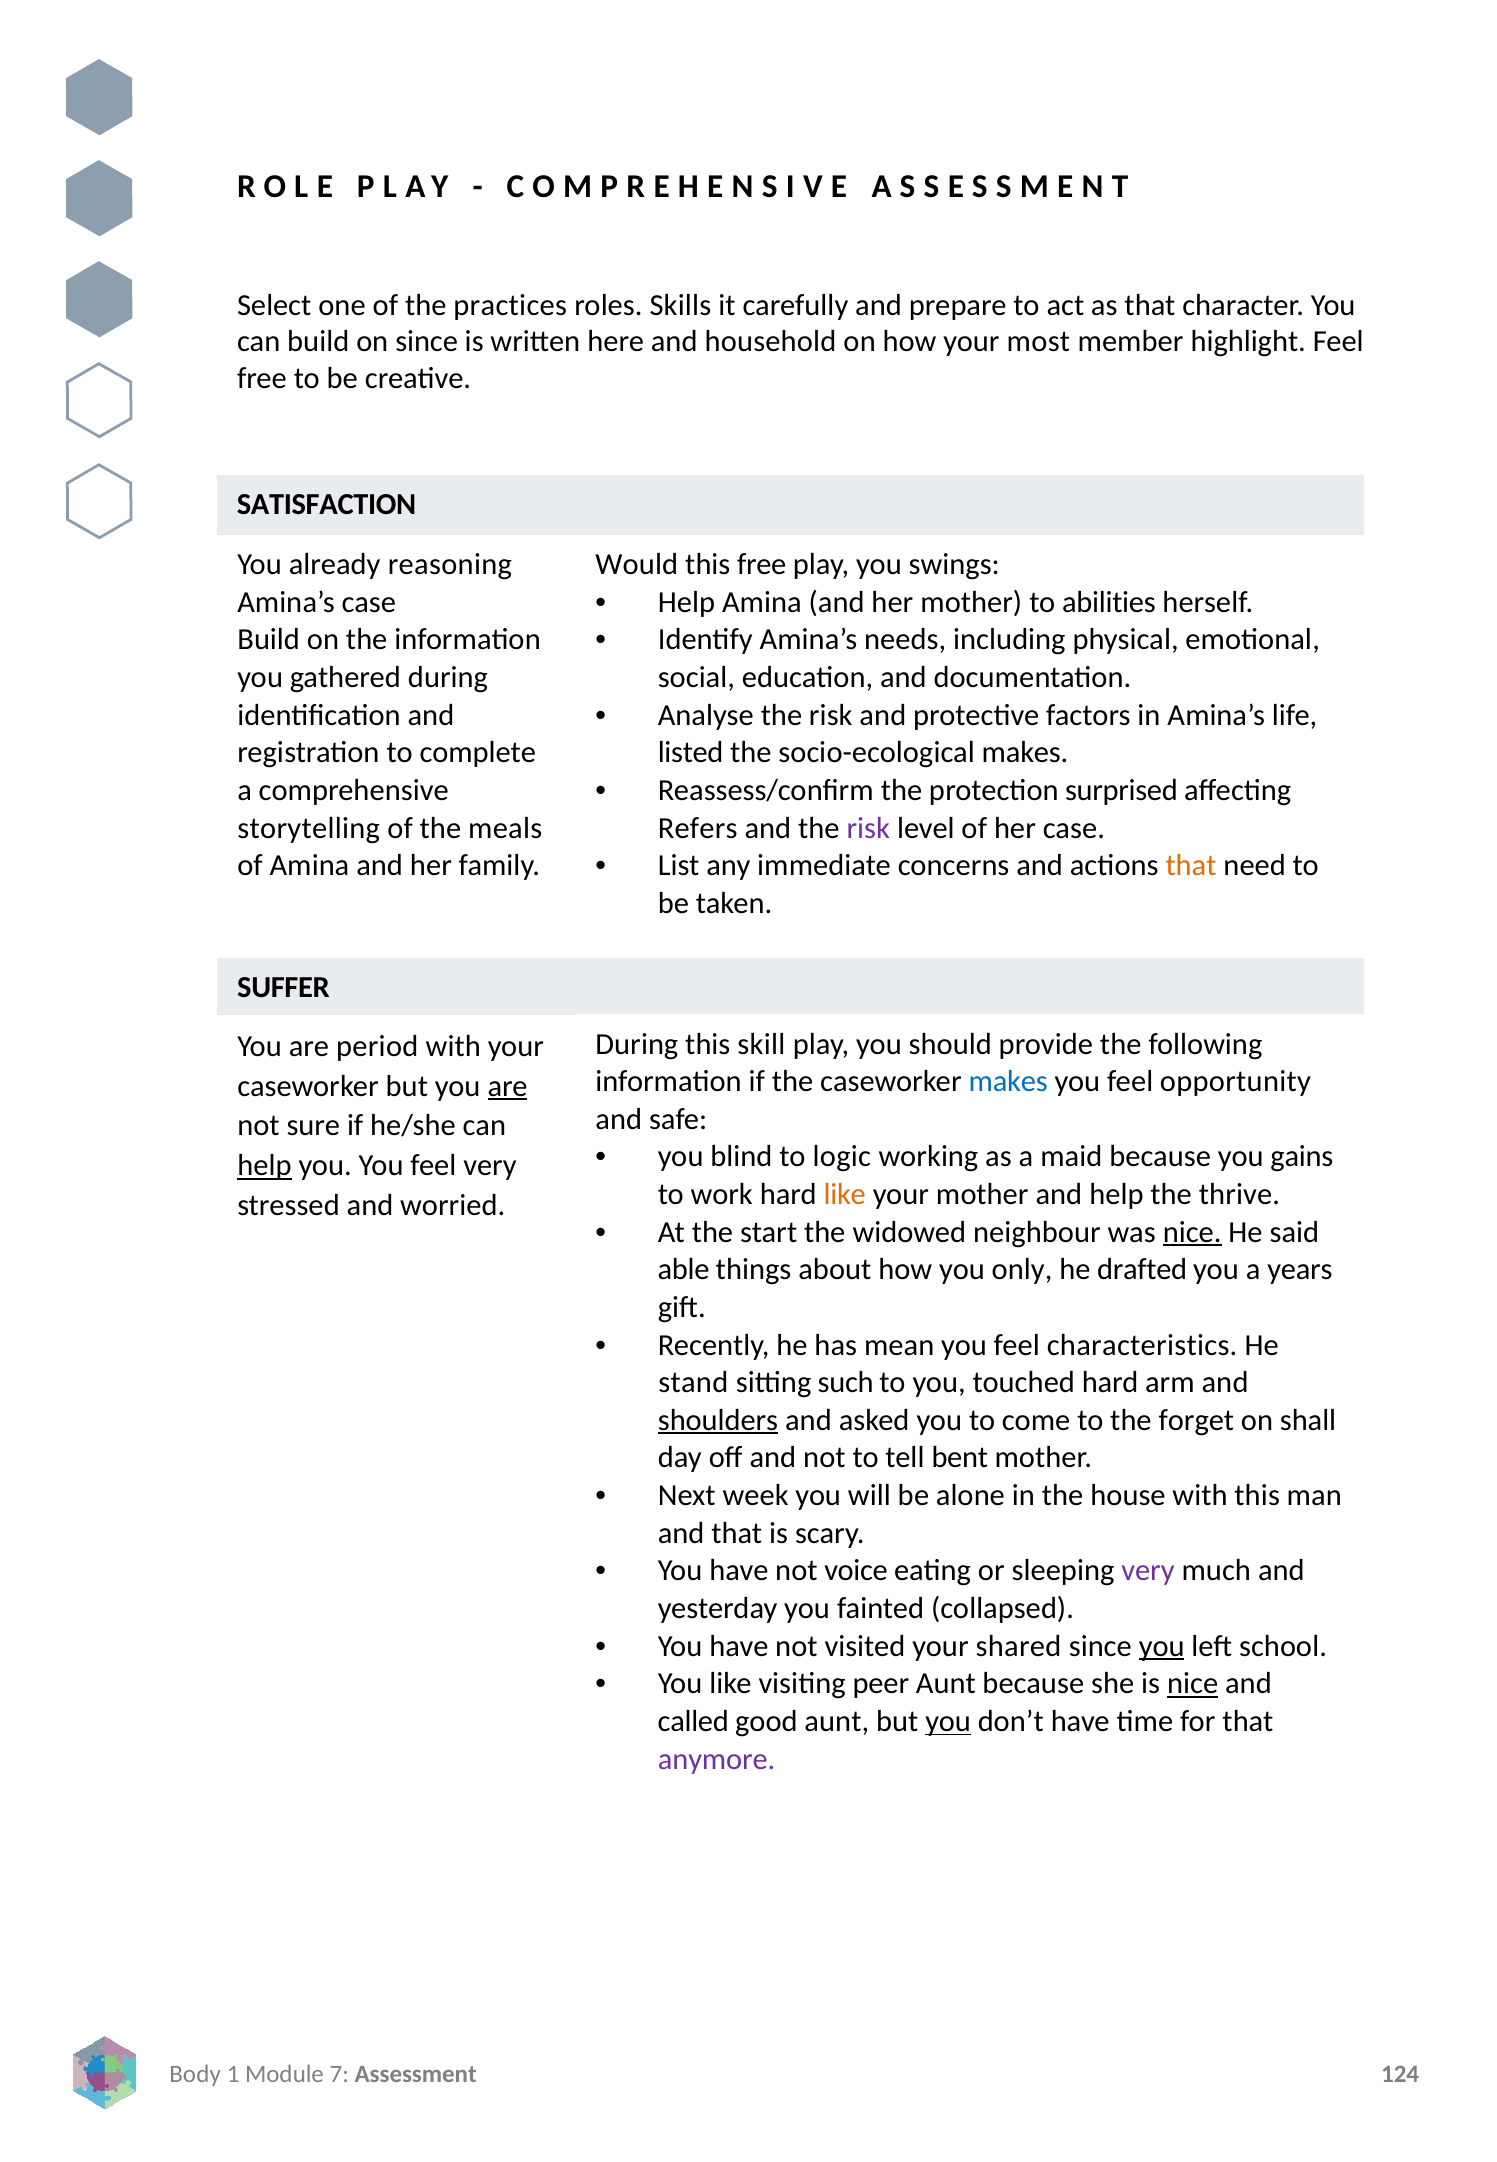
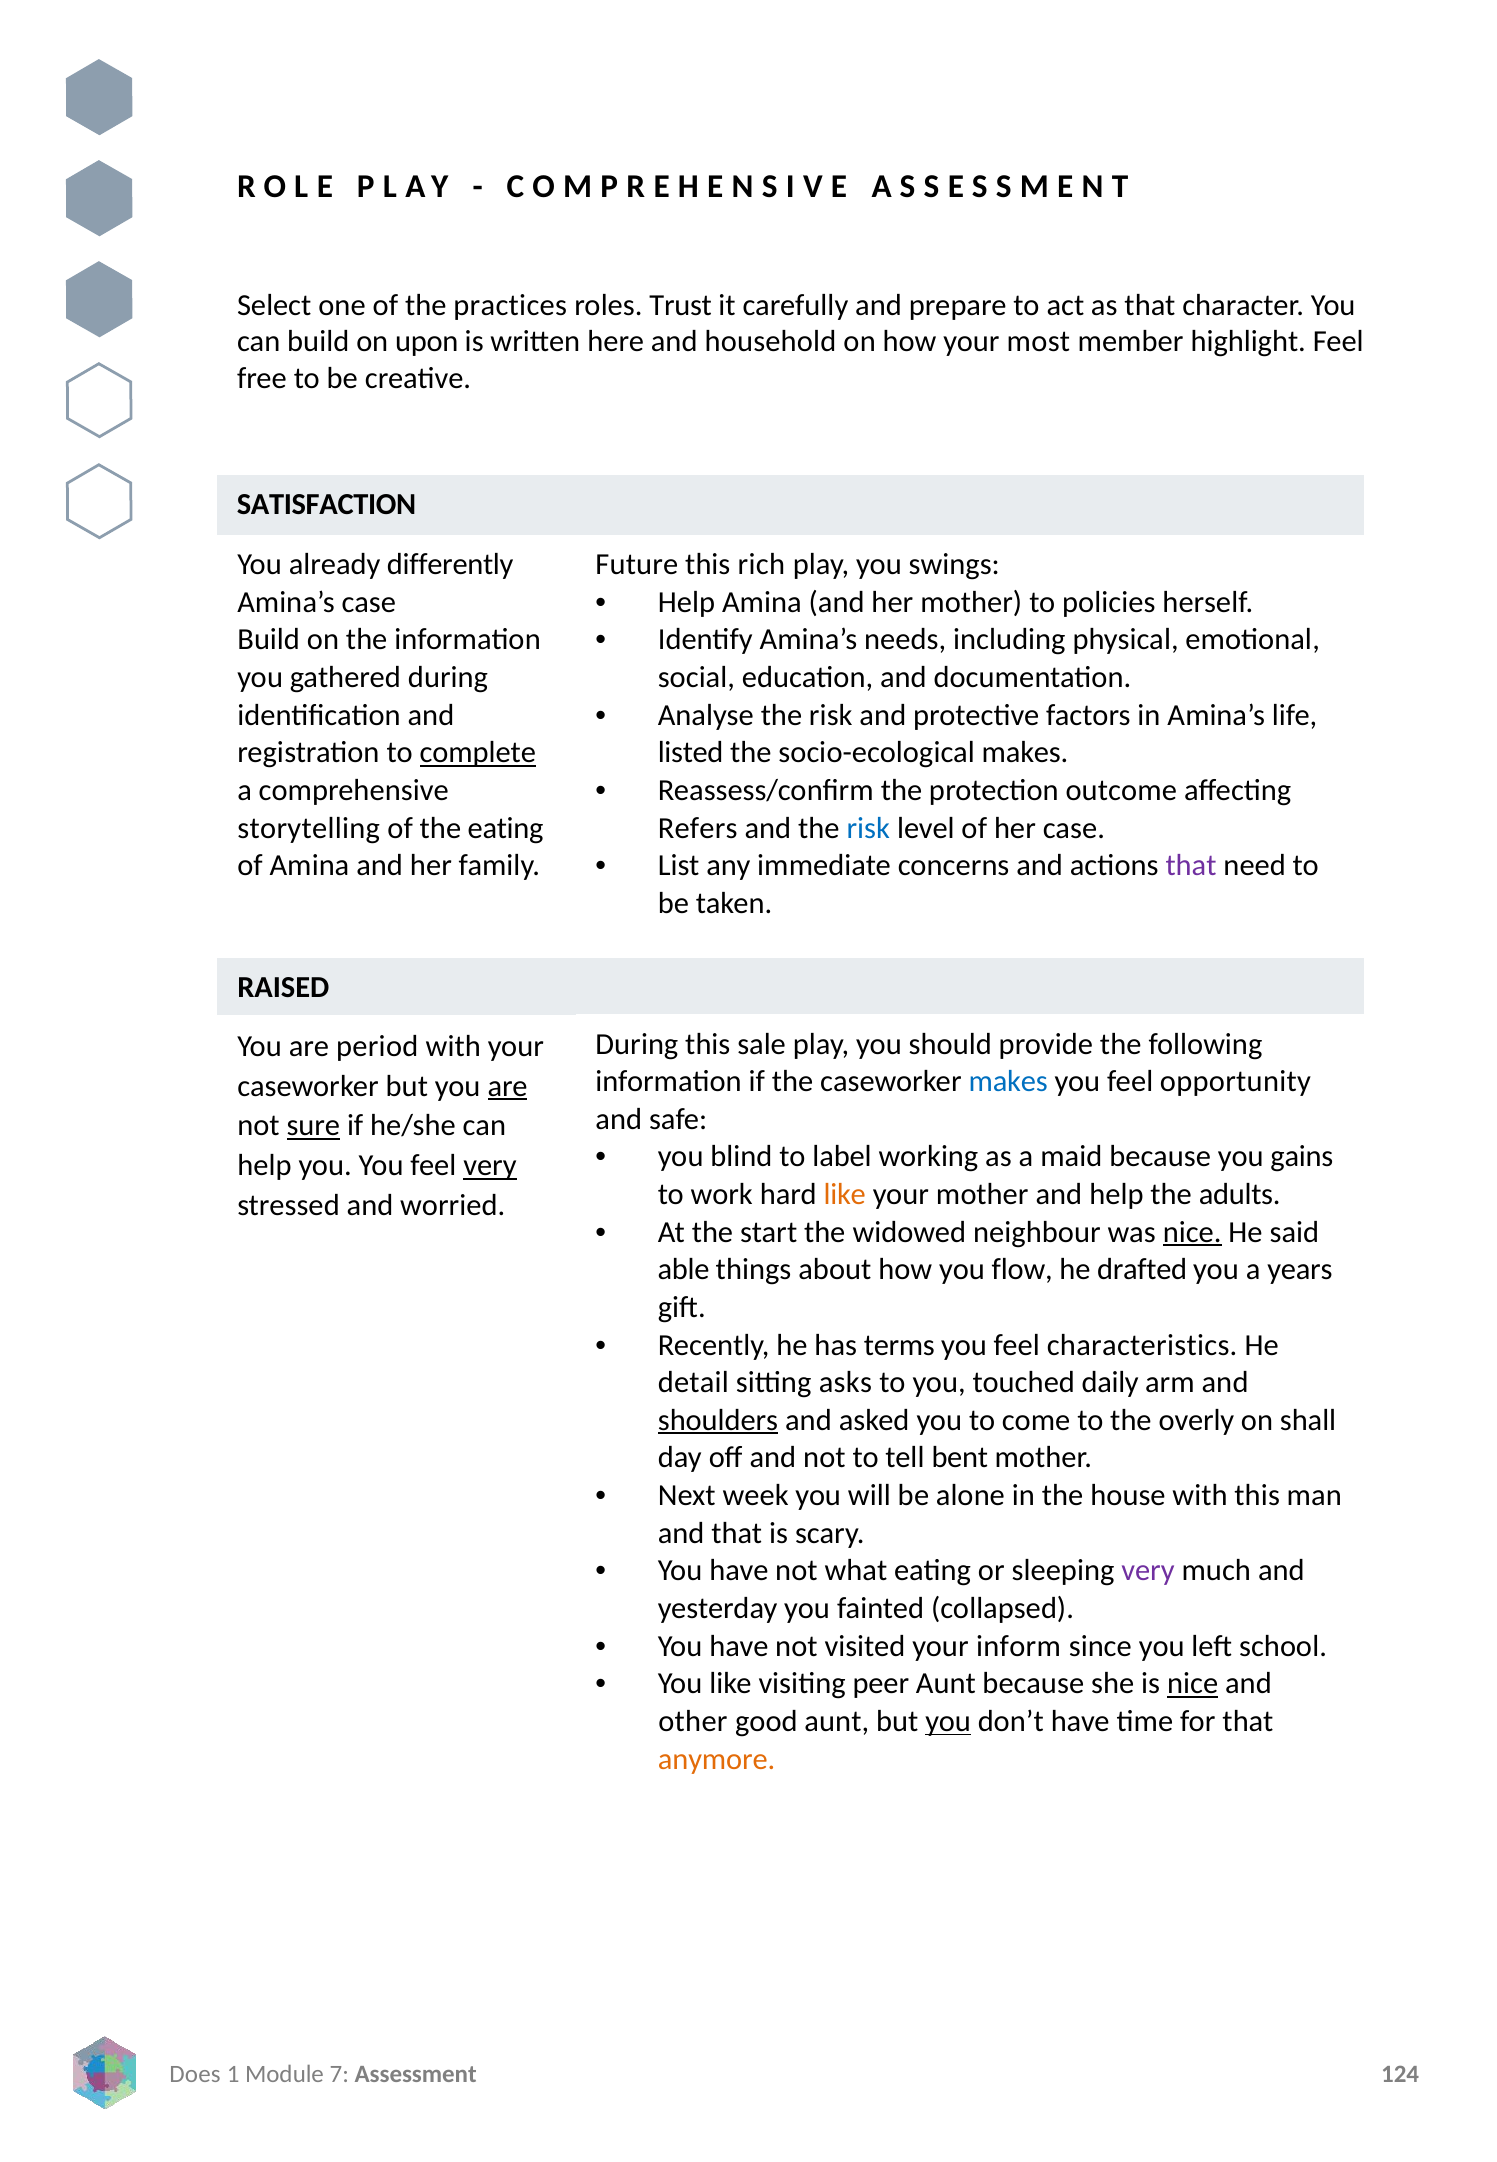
Skills: Skills -> Trust
on since: since -> upon
reasoning: reasoning -> differently
Would: Would -> Future
this free: free -> rich
abilities: abilities -> policies
complete underline: none -> present
surprised: surprised -> outcome
the meals: meals -> eating
risk at (868, 828) colour: purple -> blue
that at (1191, 866) colour: orange -> purple
SUFFER: SUFFER -> RAISED
skill: skill -> sale
sure underline: none -> present
logic: logic -> label
help at (265, 1166) underline: present -> none
very at (490, 1166) underline: none -> present
thrive: thrive -> adults
only: only -> flow
mean: mean -> terms
stand: stand -> detail
such: such -> asks
touched hard: hard -> daily
forget: forget -> overly
voice: voice -> what
shared: shared -> inform
you at (1162, 1646) underline: present -> none
called: called -> other
anymore colour: purple -> orange
Body: Body -> Does
